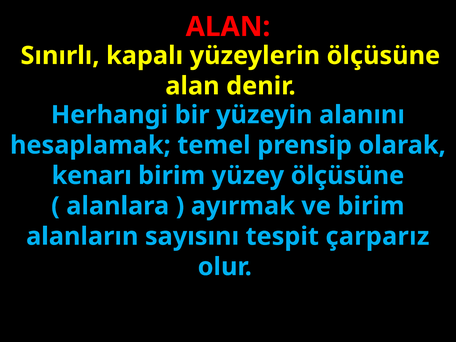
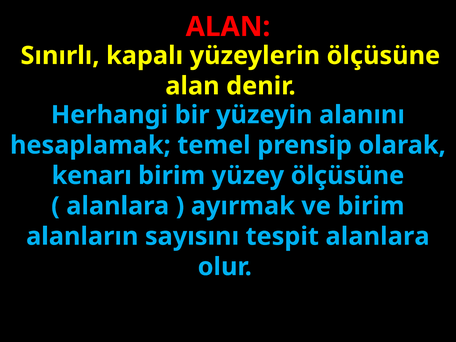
tespit çarparız: çarparız -> alanlara
